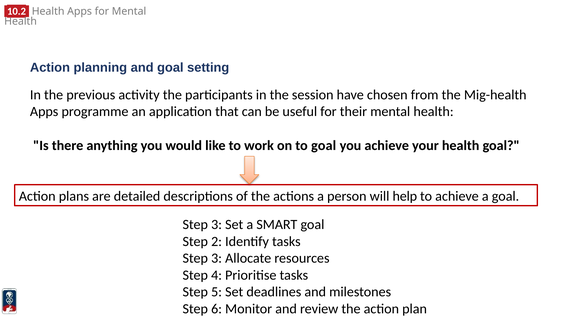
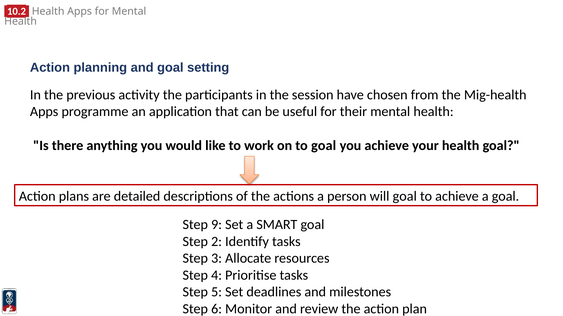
will help: help -> goal
3 at (217, 225): 3 -> 9
